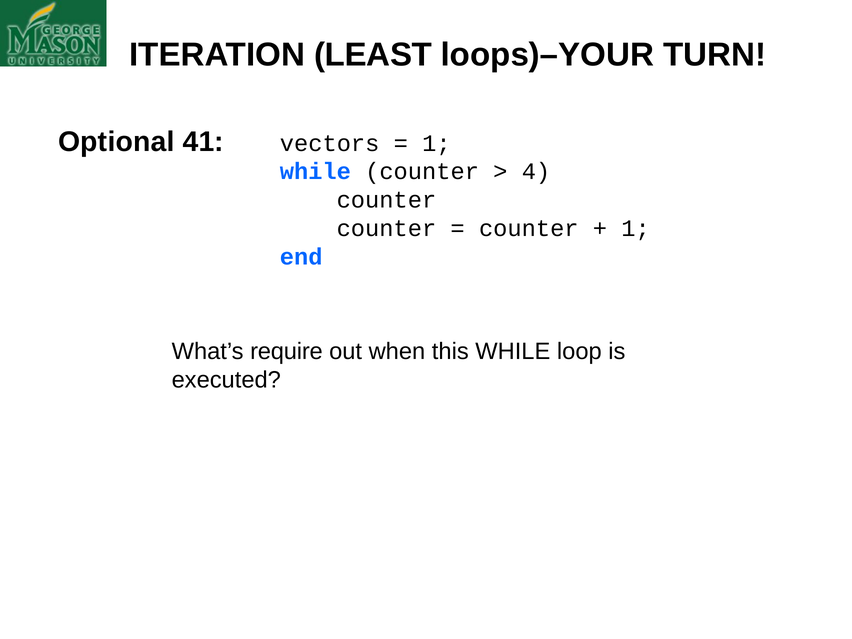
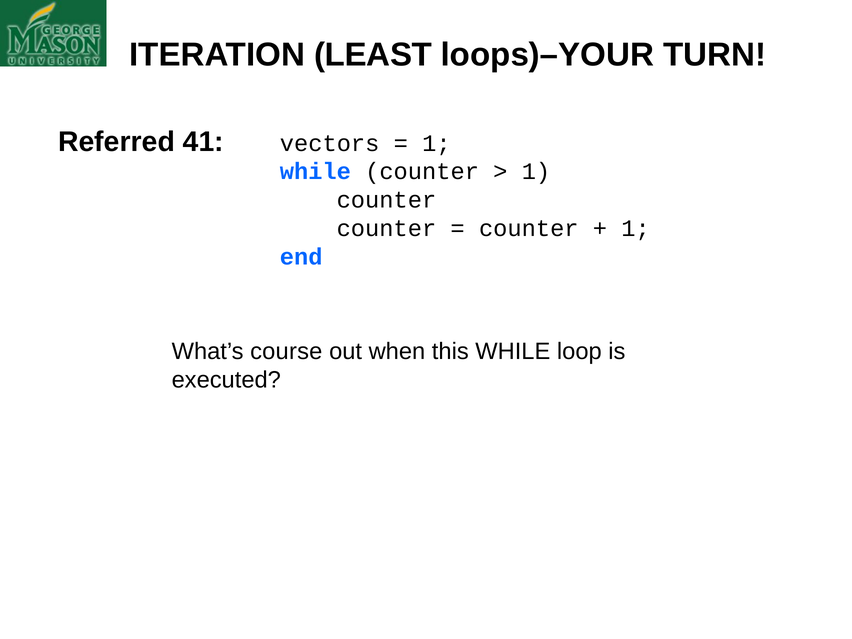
Optional: Optional -> Referred
4 at (536, 172): 4 -> 1
require: require -> course
